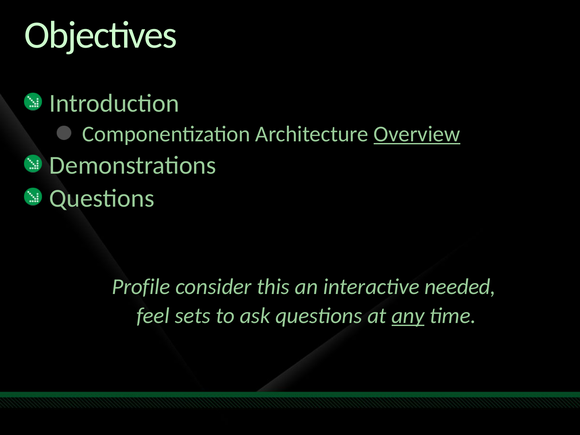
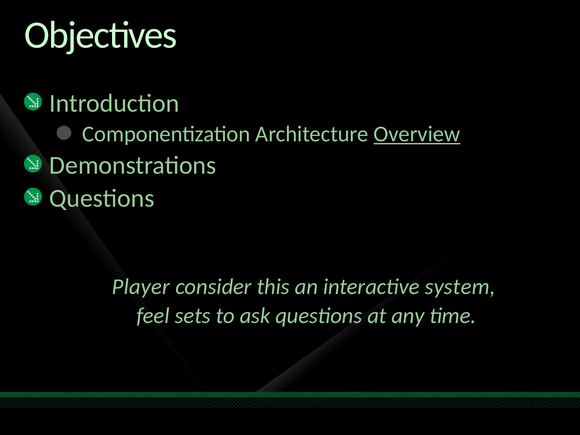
Profile: Profile -> Player
needed: needed -> system
any underline: present -> none
